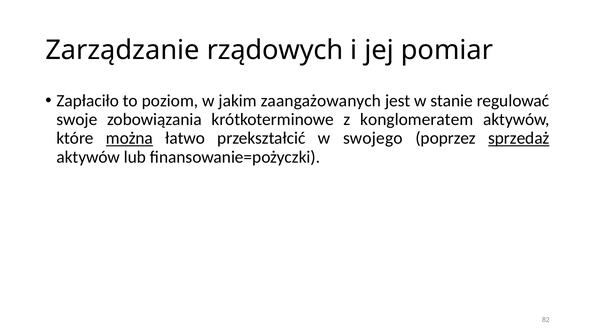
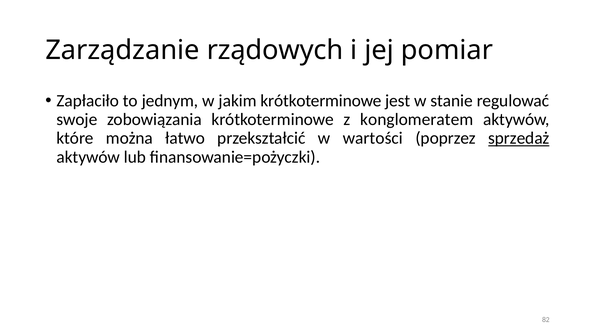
poziom: poziom -> jednym
jakim zaangażowanych: zaangażowanych -> krótkoterminowe
można underline: present -> none
swojego: swojego -> wartości
